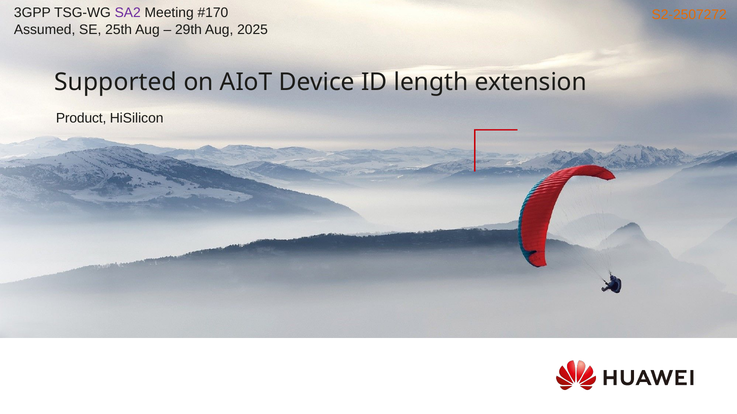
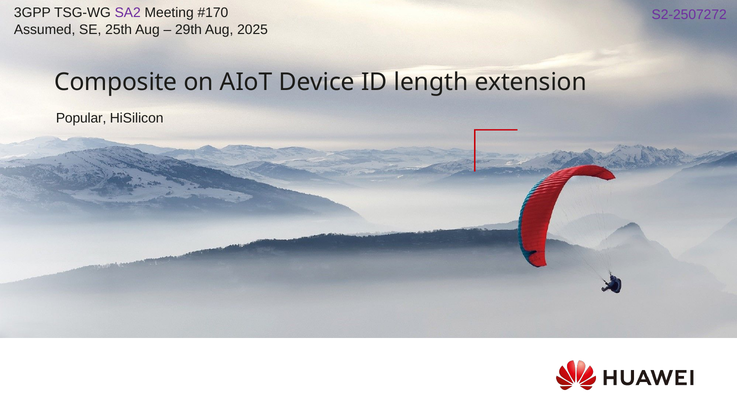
S2-2507272 colour: orange -> purple
Supported: Supported -> Composite
Product: Product -> Popular
